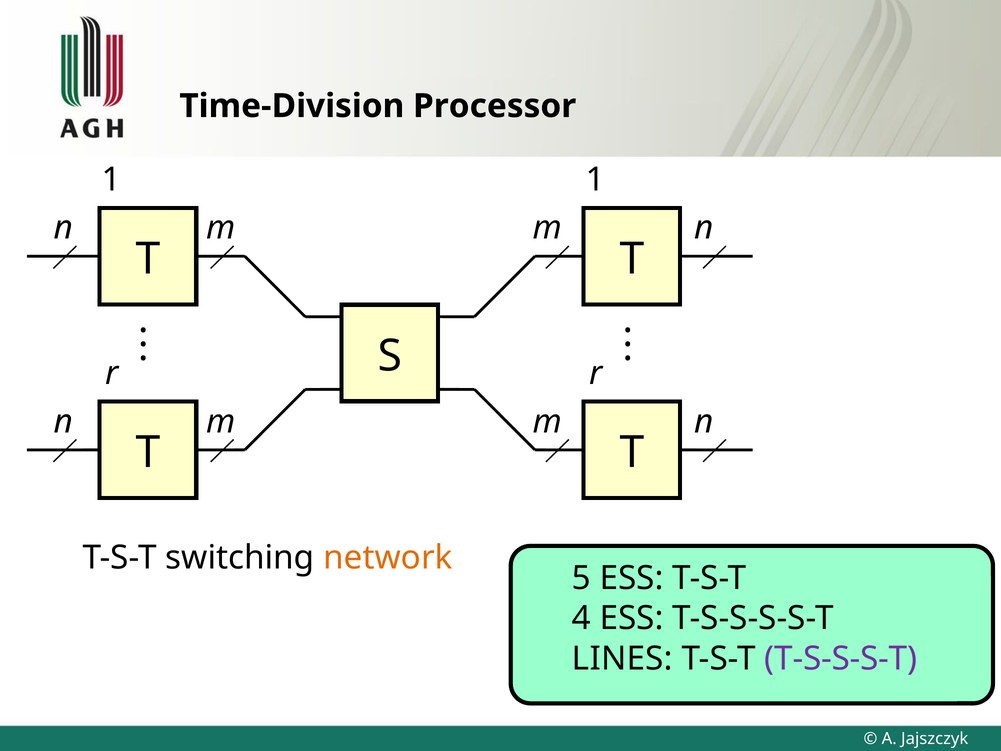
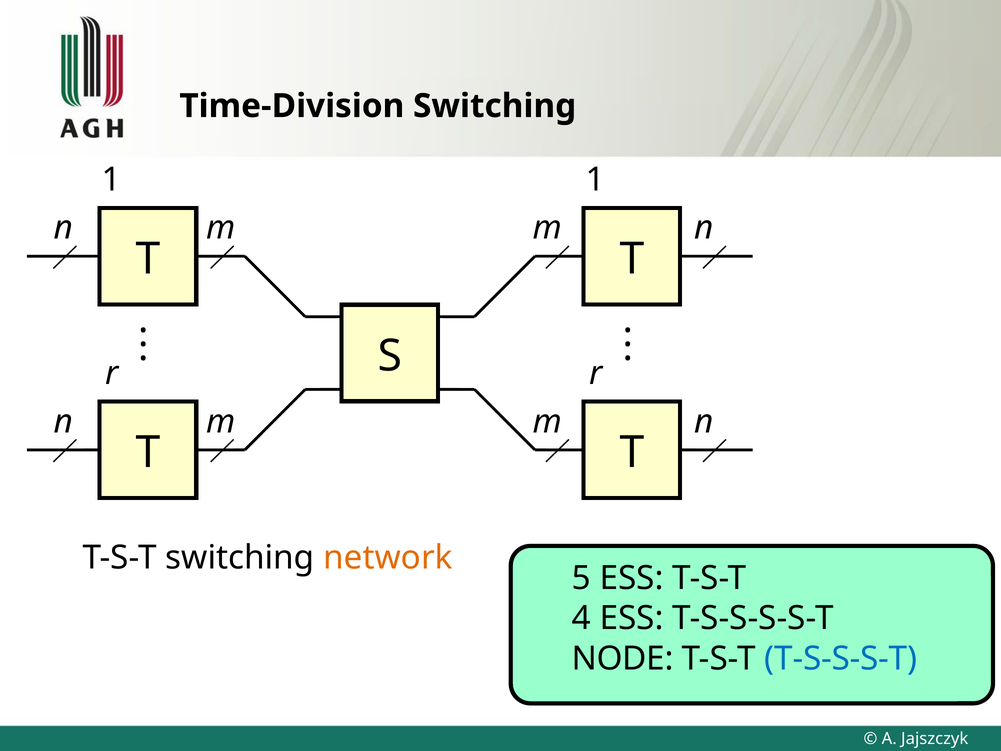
Time-Division Processor: Processor -> Switching
LINES: LINES -> NODE
T-S-S-S-T colour: purple -> blue
